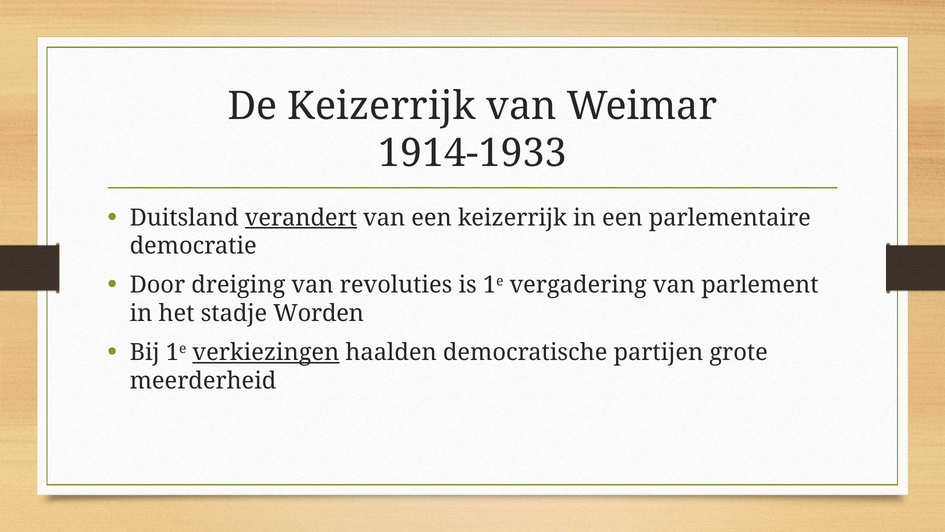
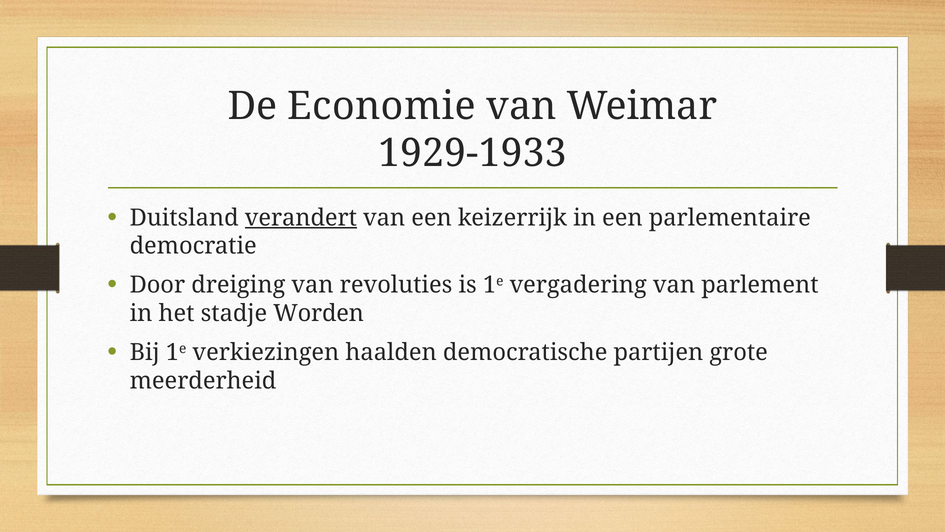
De Keizerrijk: Keizerrijk -> Economie
1914-1933: 1914-1933 -> 1929-1933
verkiezingen underline: present -> none
